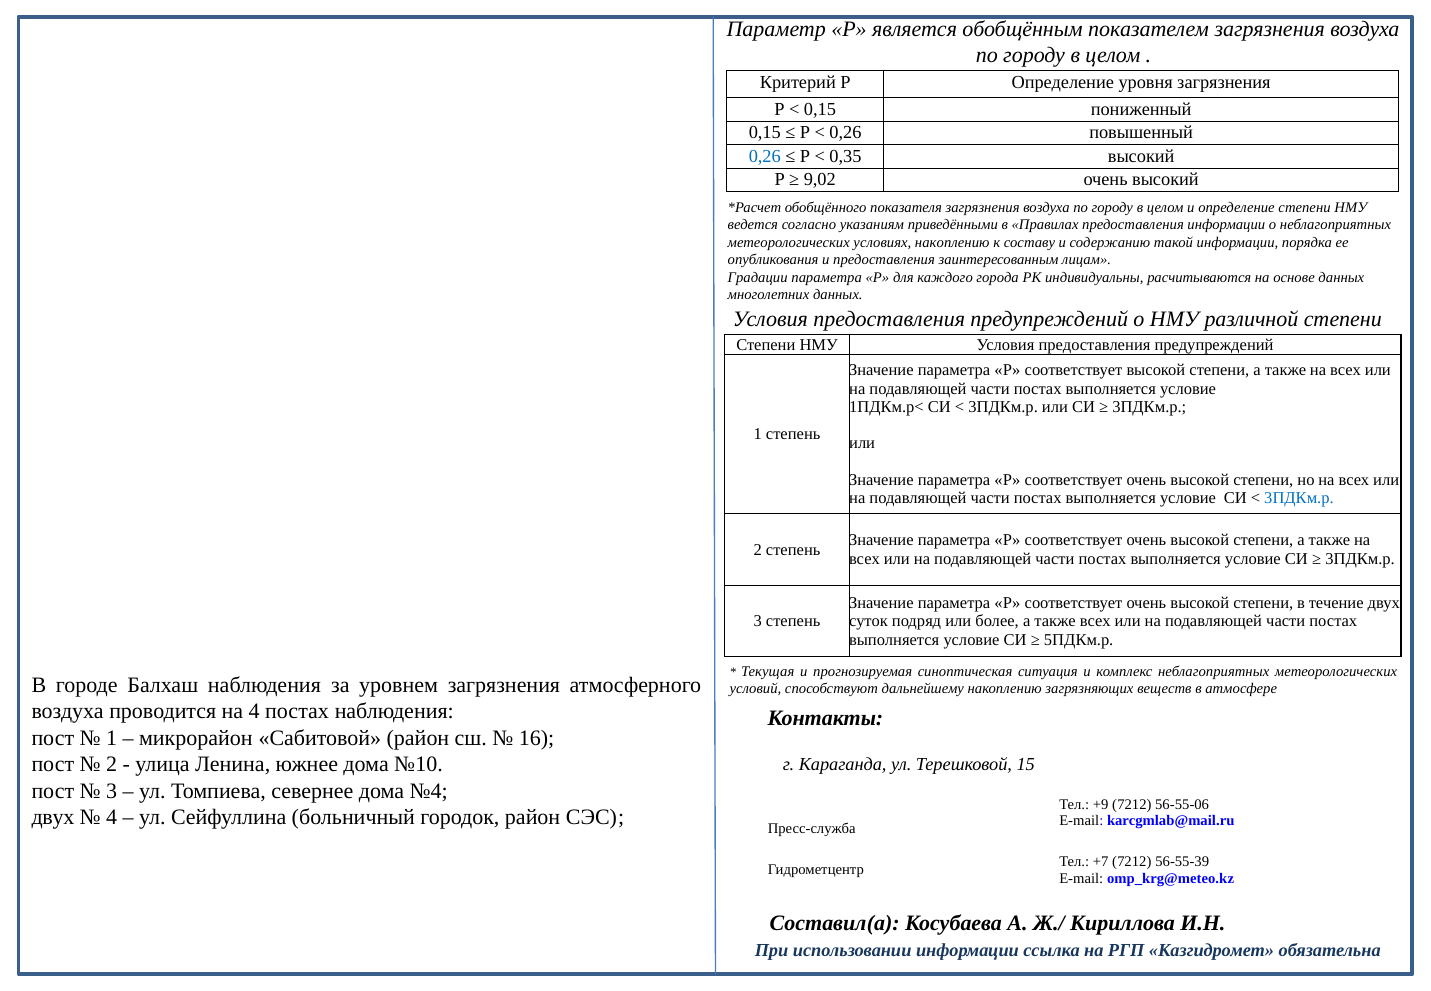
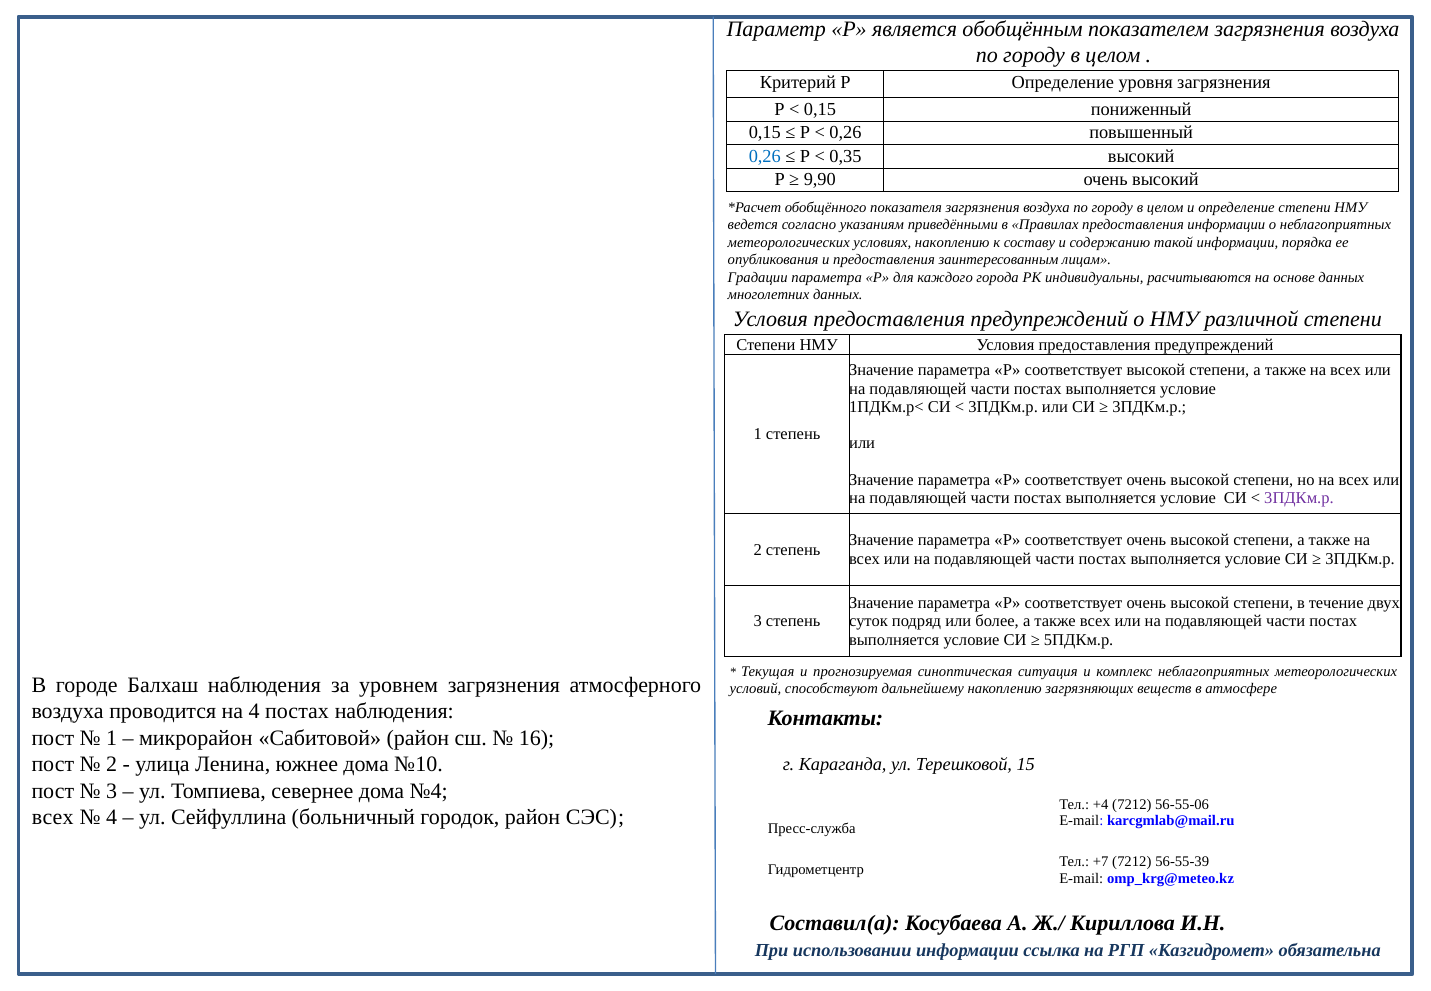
9,02: 9,02 -> 9,90
3ПДКм.р at (1299, 498) colour: blue -> purple
+9: +9 -> +4
двух at (53, 817): двух -> всех
